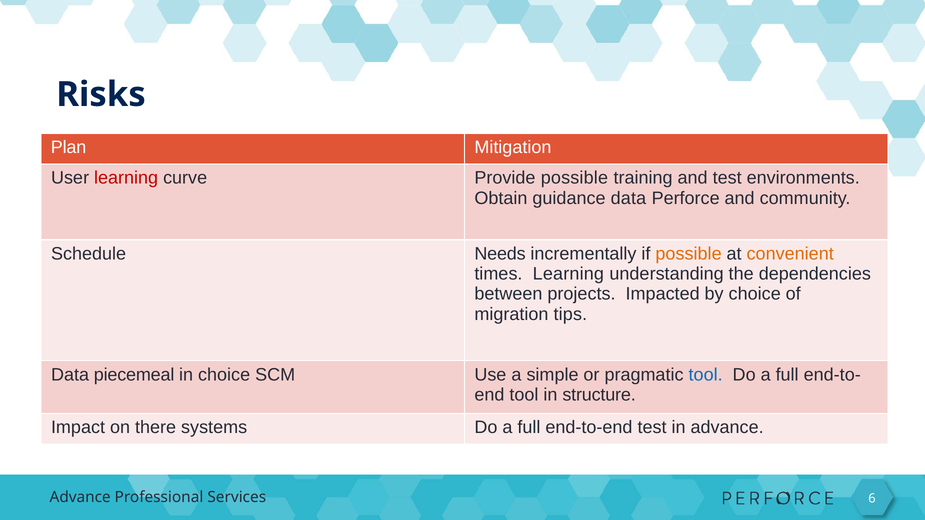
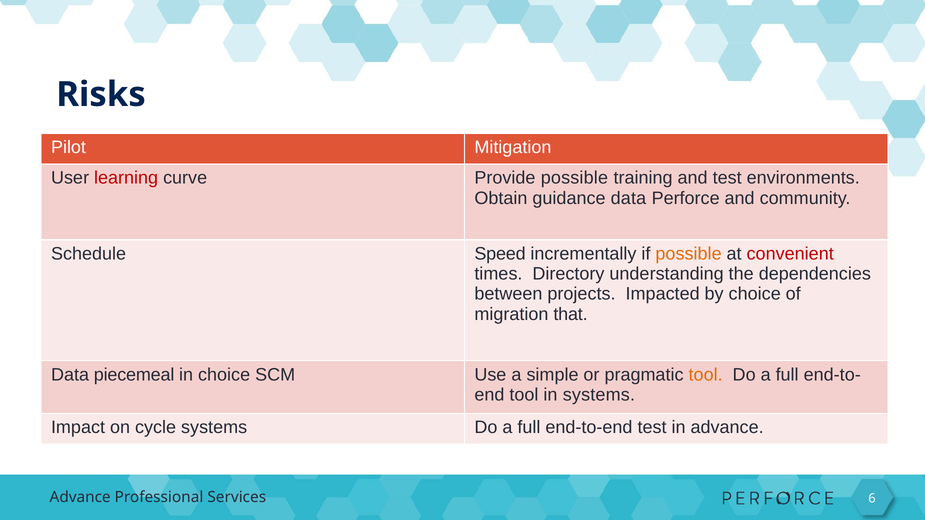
Plan: Plan -> Pilot
Needs: Needs -> Speed
convenient colour: orange -> red
times Learning: Learning -> Directory
tips: tips -> that
tool at (706, 375) colour: blue -> orange
in structure: structure -> systems
there: there -> cycle
